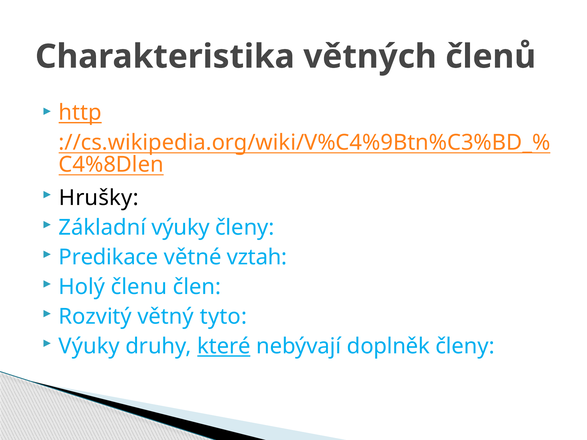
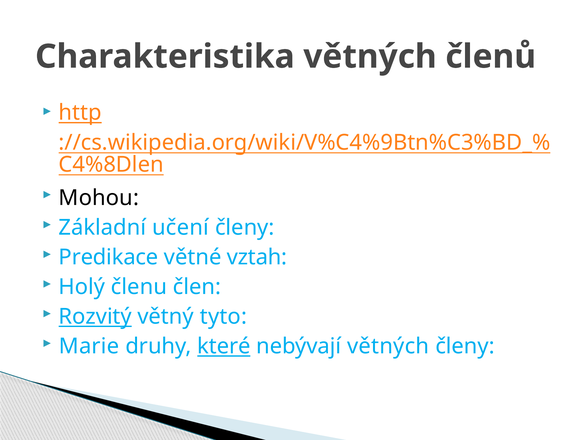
Hrušky: Hrušky -> Mohou
Základní výuky: výuky -> učení
Rozvitý underline: none -> present
Výuky at (89, 347): Výuky -> Marie
nebývají doplněk: doplněk -> větných
